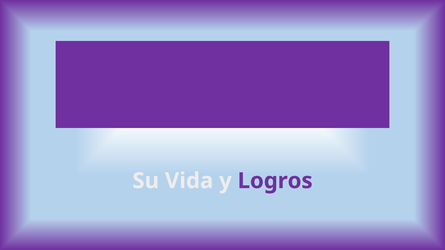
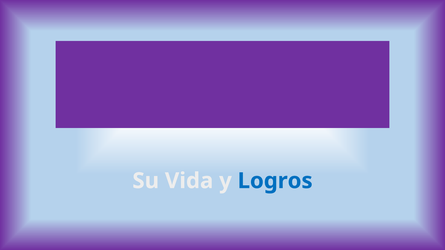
Logros colour: purple -> blue
